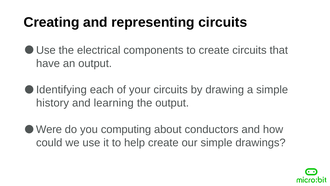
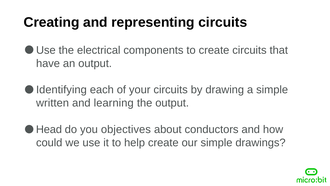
history: history -> written
Were: Were -> Head
computing: computing -> objectives
